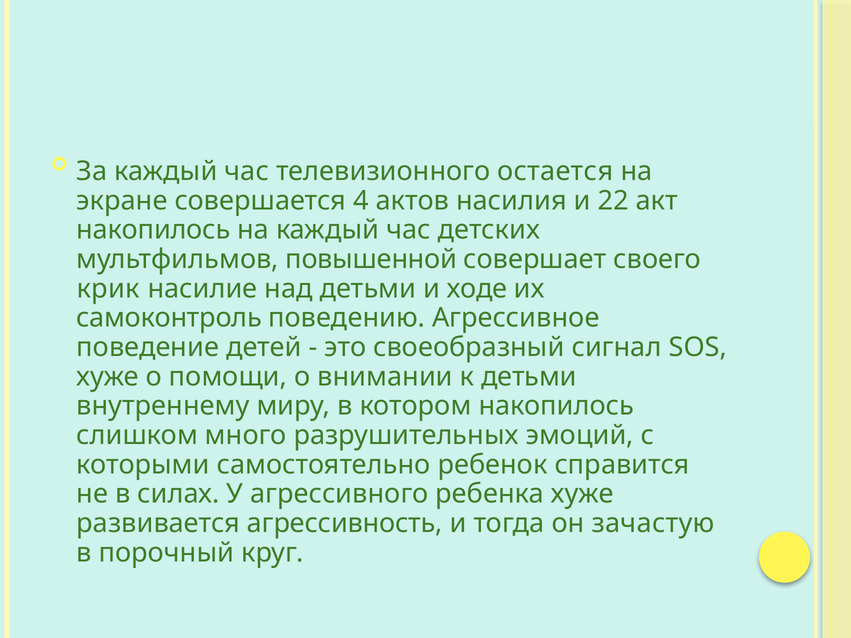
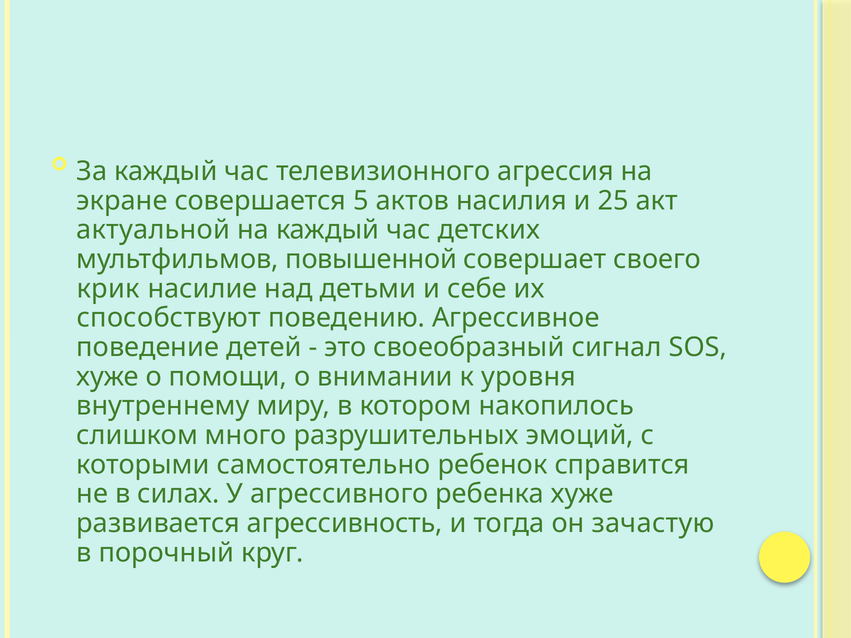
остается: остается -> агрессия
4: 4 -> 5
22: 22 -> 25
накопилось at (153, 230): накопилось -> актуальной
ходе: ходе -> себе
самоконтроль: самоконтроль -> способствуют
к детьми: детьми -> уровня
